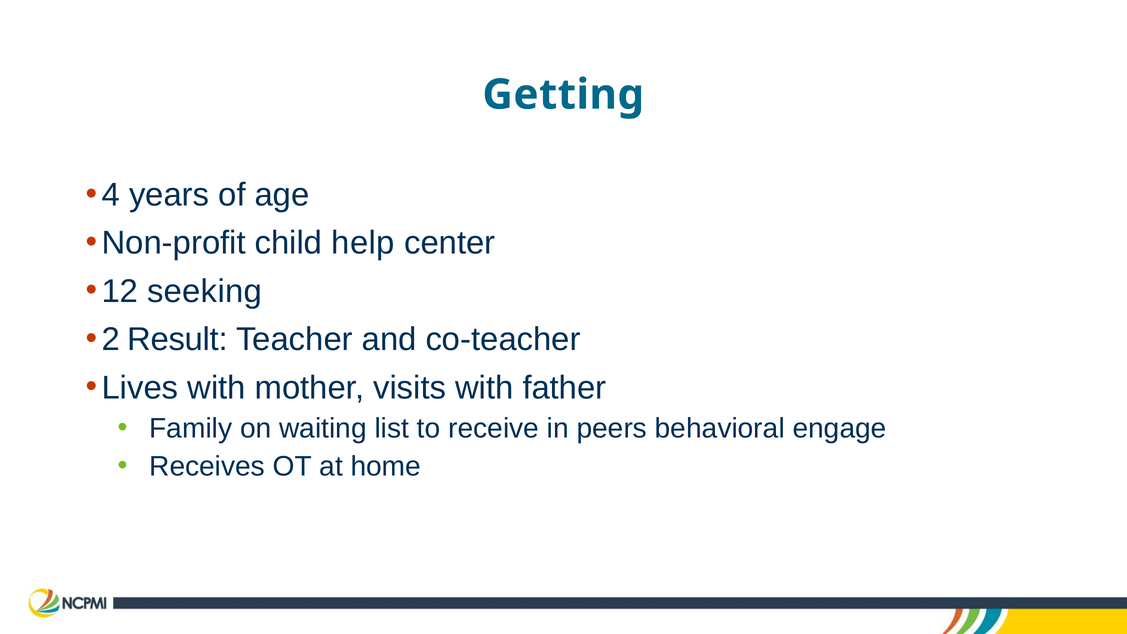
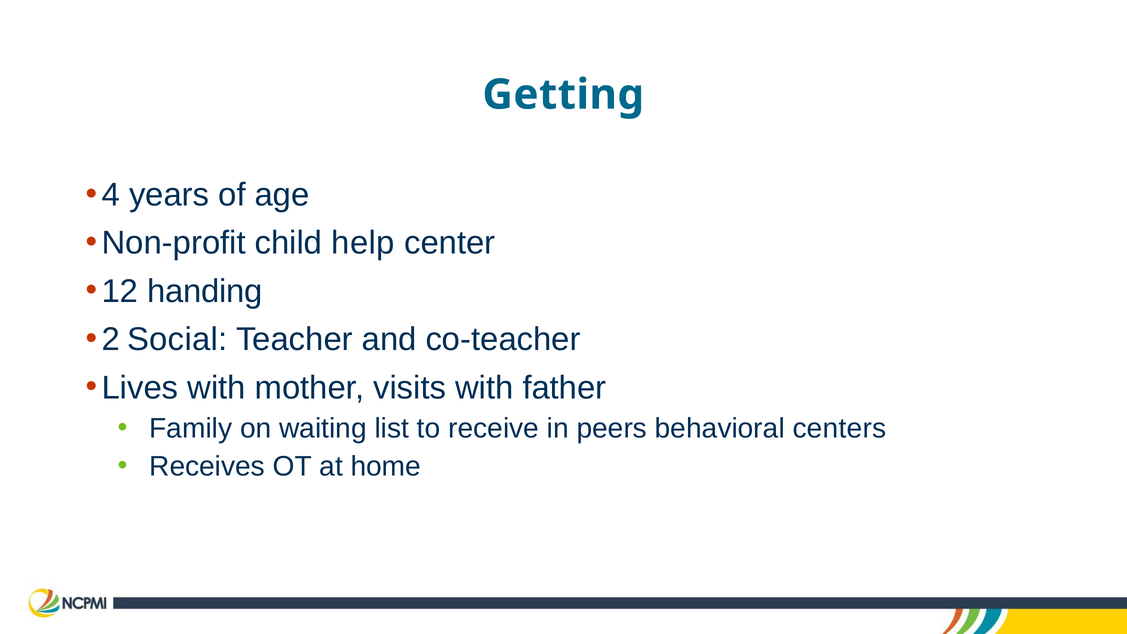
seeking: seeking -> handing
Result: Result -> Social
engage: engage -> centers
